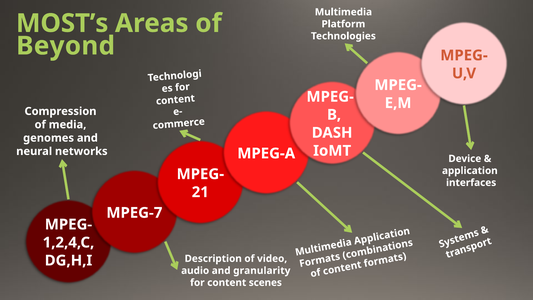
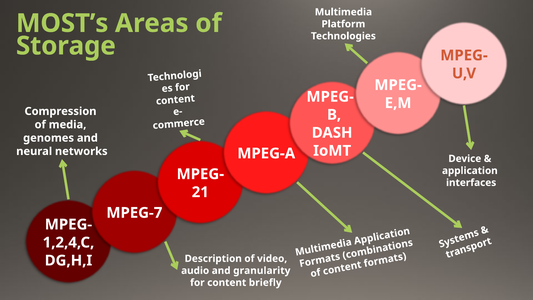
Beyond: Beyond -> Storage
scenes: scenes -> briefly
